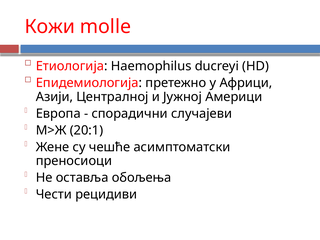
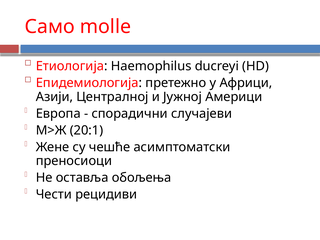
Кожи: Кожи -> Само
